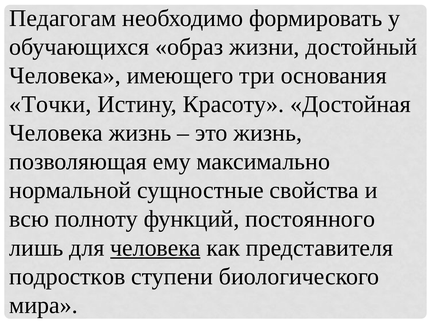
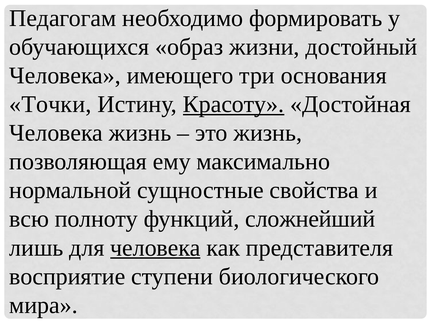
Красоту underline: none -> present
постоянного: постоянного -> сложнейший
подростков: подростков -> восприятие
